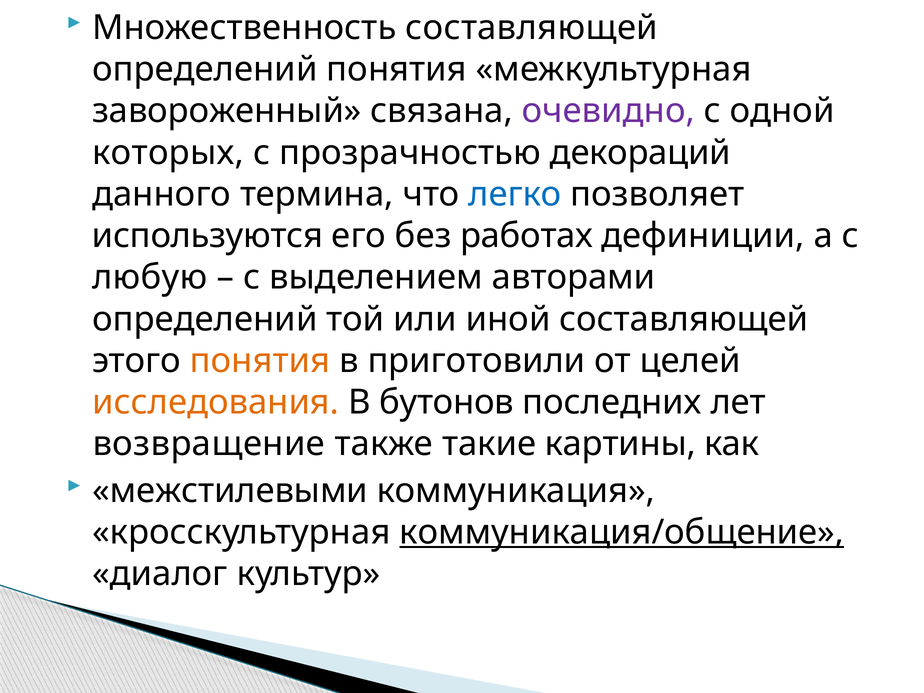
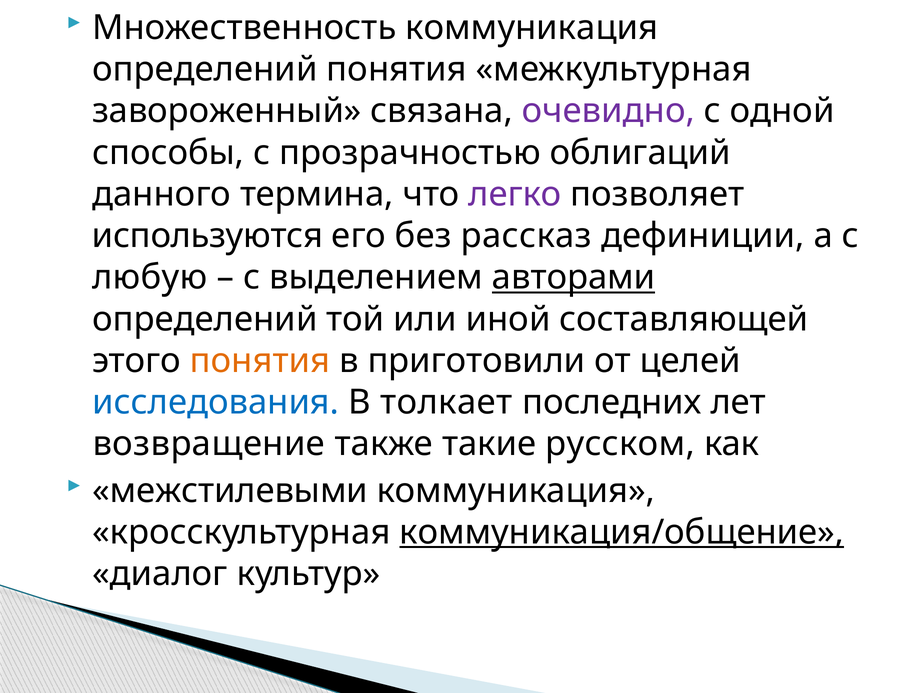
Множественность составляющей: составляющей -> коммуникация
которых: которых -> способы
декораций: декораций -> облигаций
легко colour: blue -> purple
работах: работах -> рассказ
авторами underline: none -> present
исследования colour: orange -> blue
бутонов: бутонов -> толкает
картины: картины -> русском
